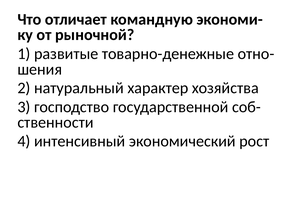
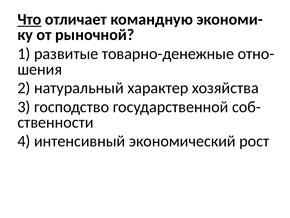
Что underline: none -> present
